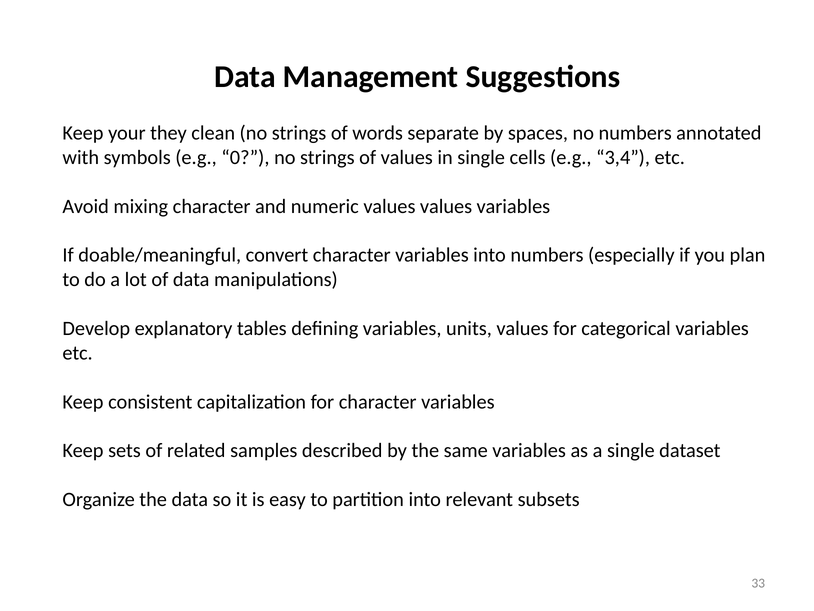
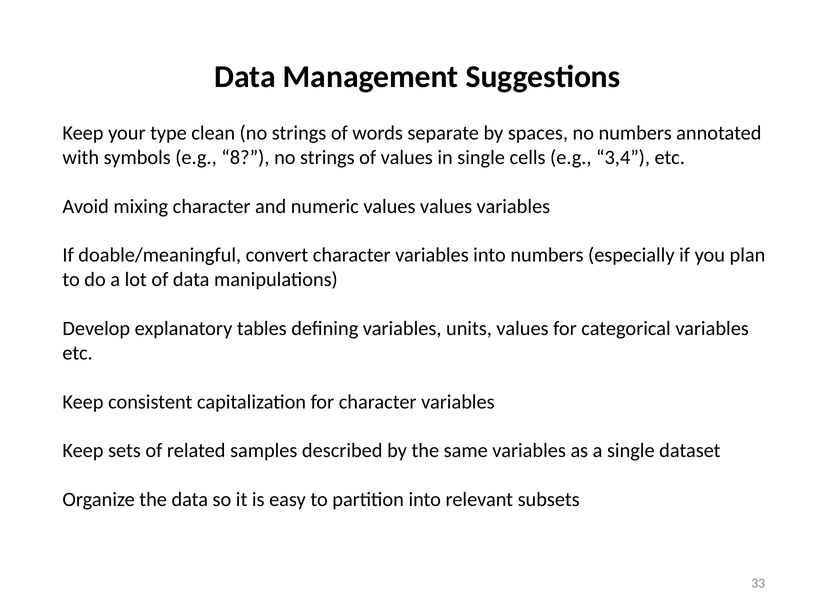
they: they -> type
0: 0 -> 8
